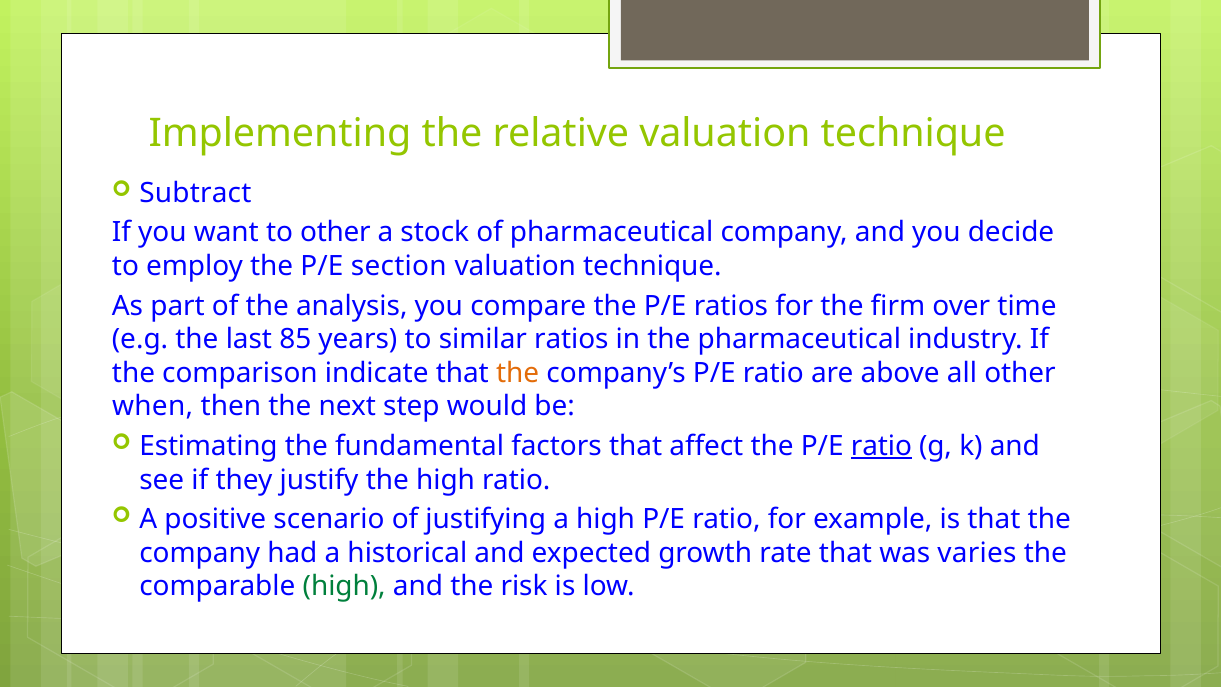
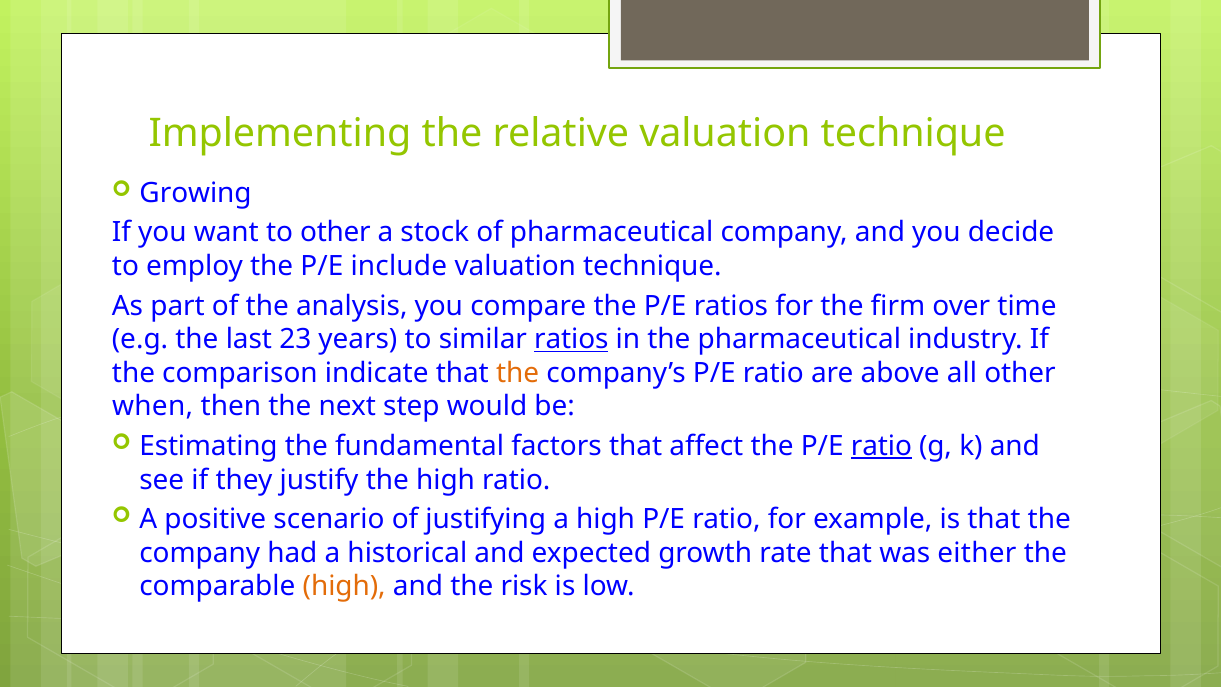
Subtract: Subtract -> Growing
section: section -> include
85: 85 -> 23
ratios at (571, 339) underline: none -> present
varies: varies -> either
high at (344, 587) colour: green -> orange
